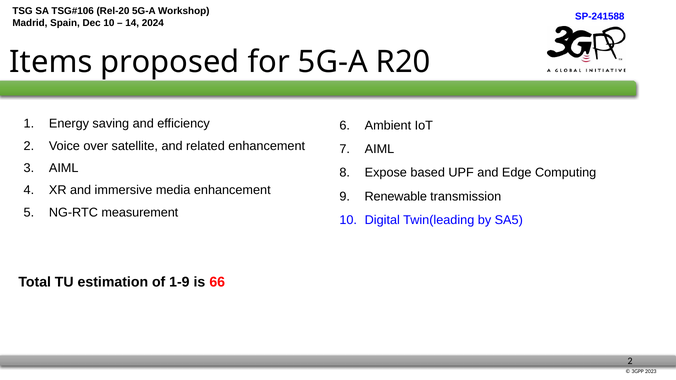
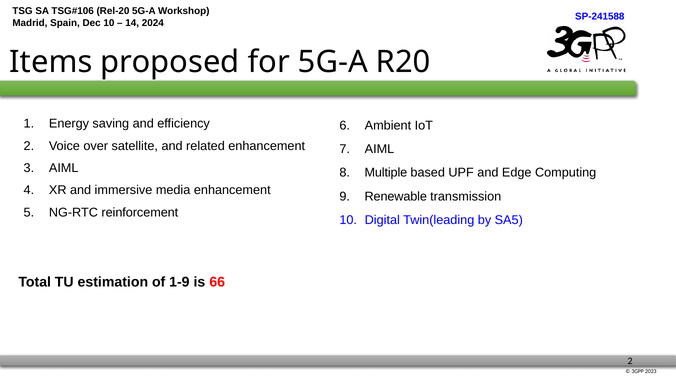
Expose: Expose -> Multiple
measurement: measurement -> reinforcement
